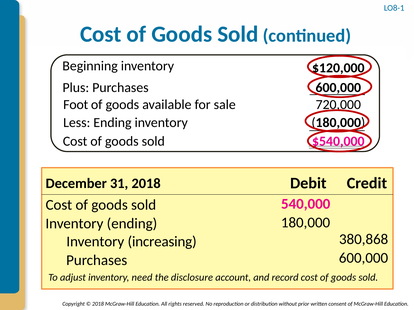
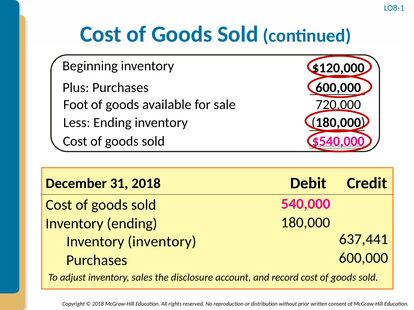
380,868: 380,868 -> 637,441
Inventory increasing: increasing -> inventory
need: need -> sales
